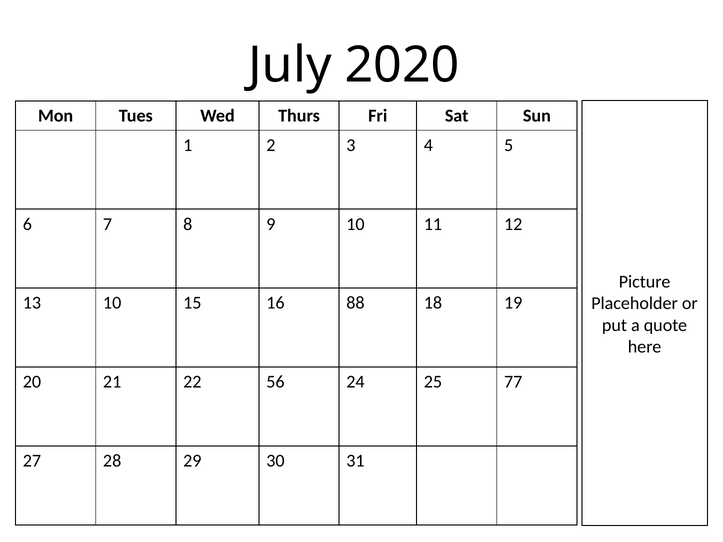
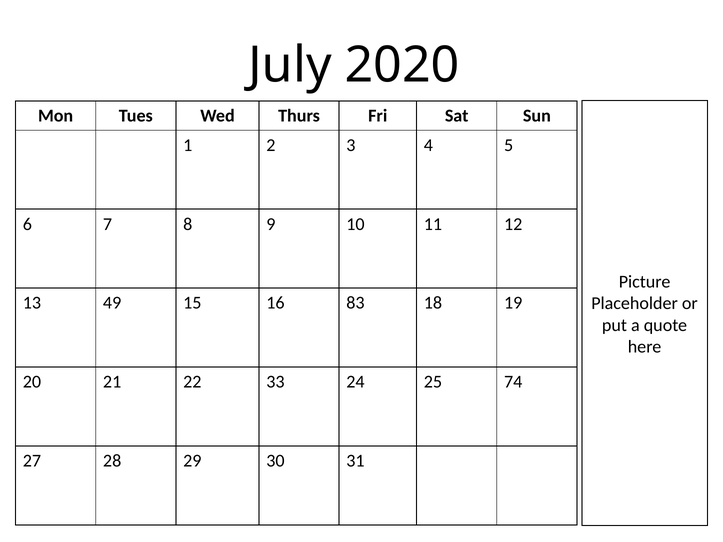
13 10: 10 -> 49
88: 88 -> 83
56: 56 -> 33
77: 77 -> 74
